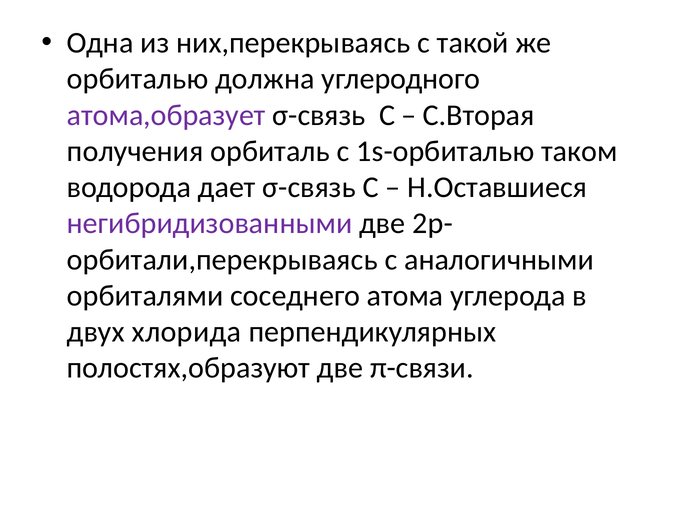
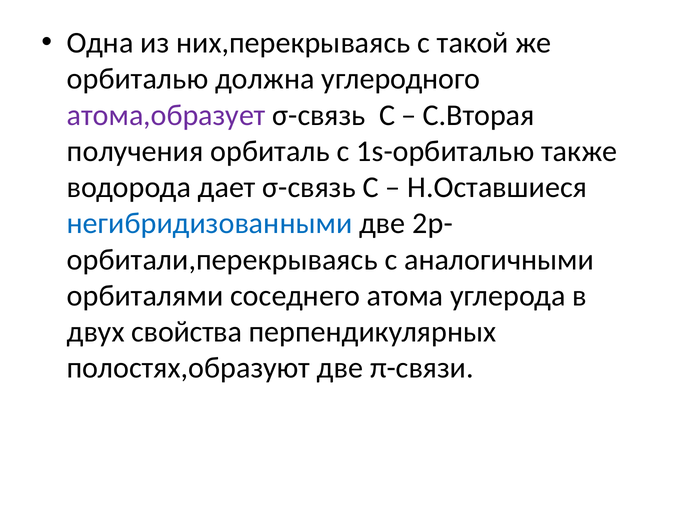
таком: таком -> также
негибридизованными colour: purple -> blue
хлорида: хлорида -> свойства
